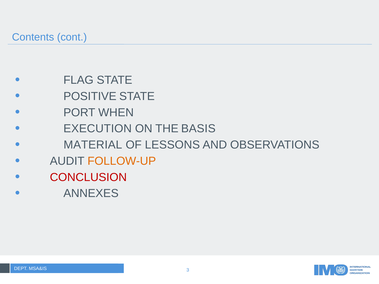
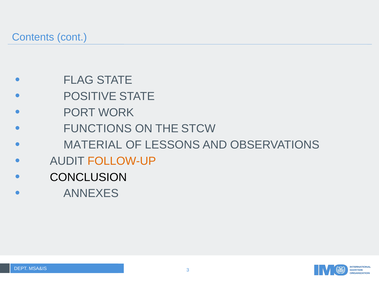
WHEN: WHEN -> WORK
EXECUTION: EXECUTION -> FUNCTIONS
BASIS: BASIS -> STCW
CONCLUSION colour: red -> black
